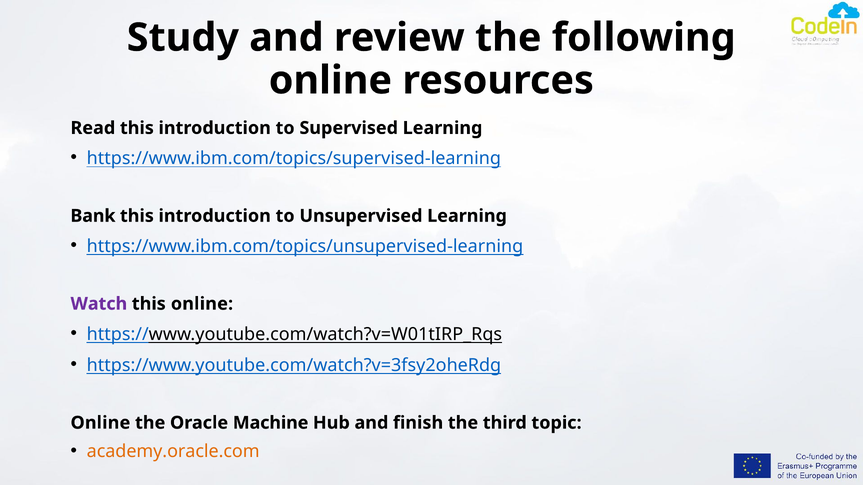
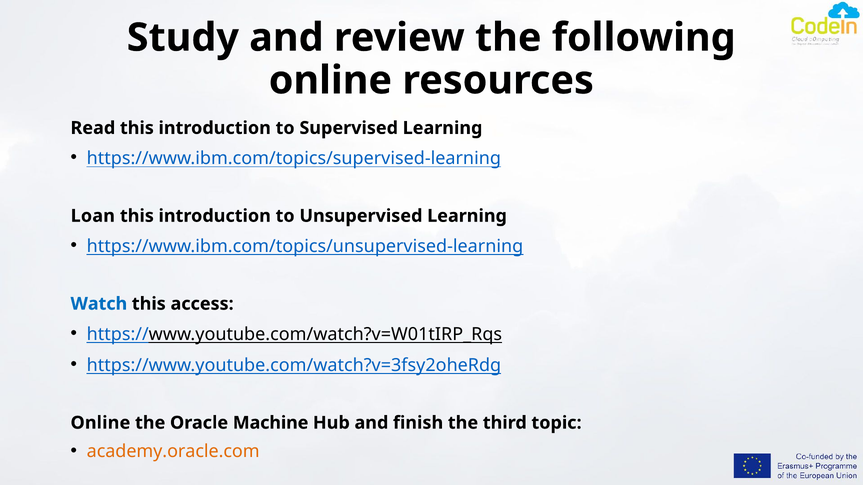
Bank: Bank -> Loan
Watch colour: purple -> blue
this online: online -> access
